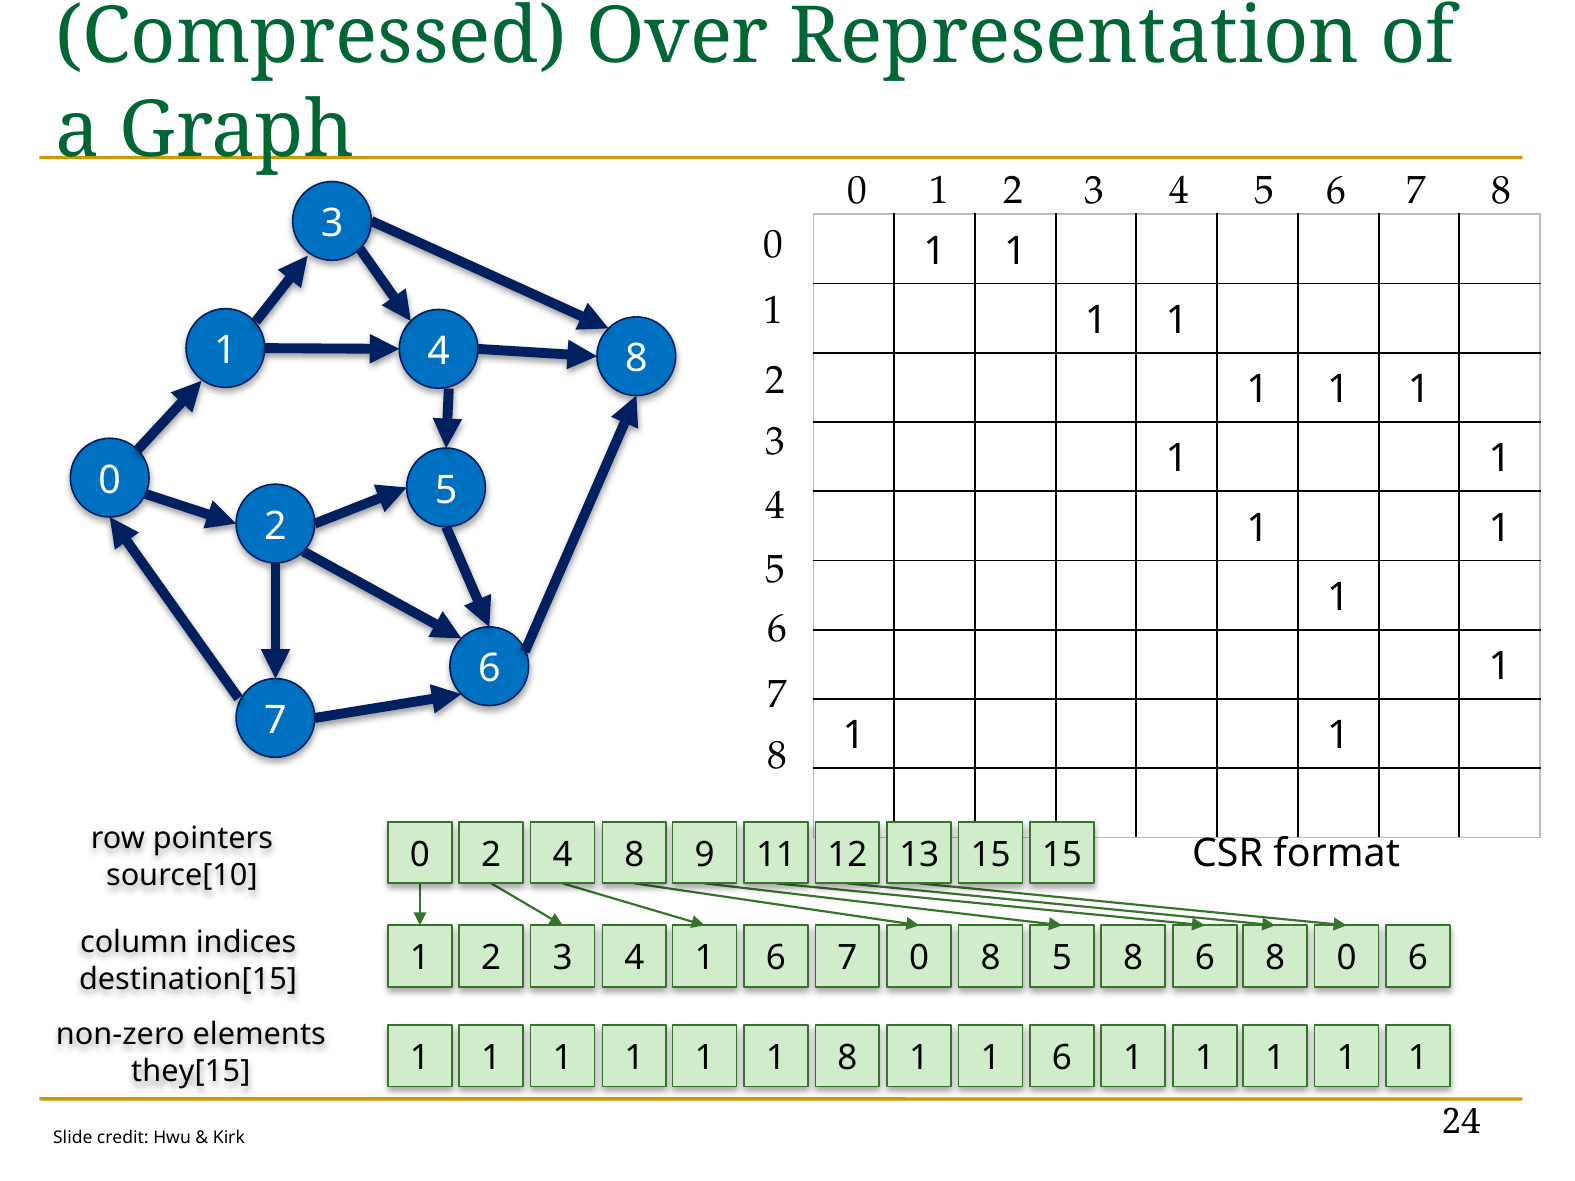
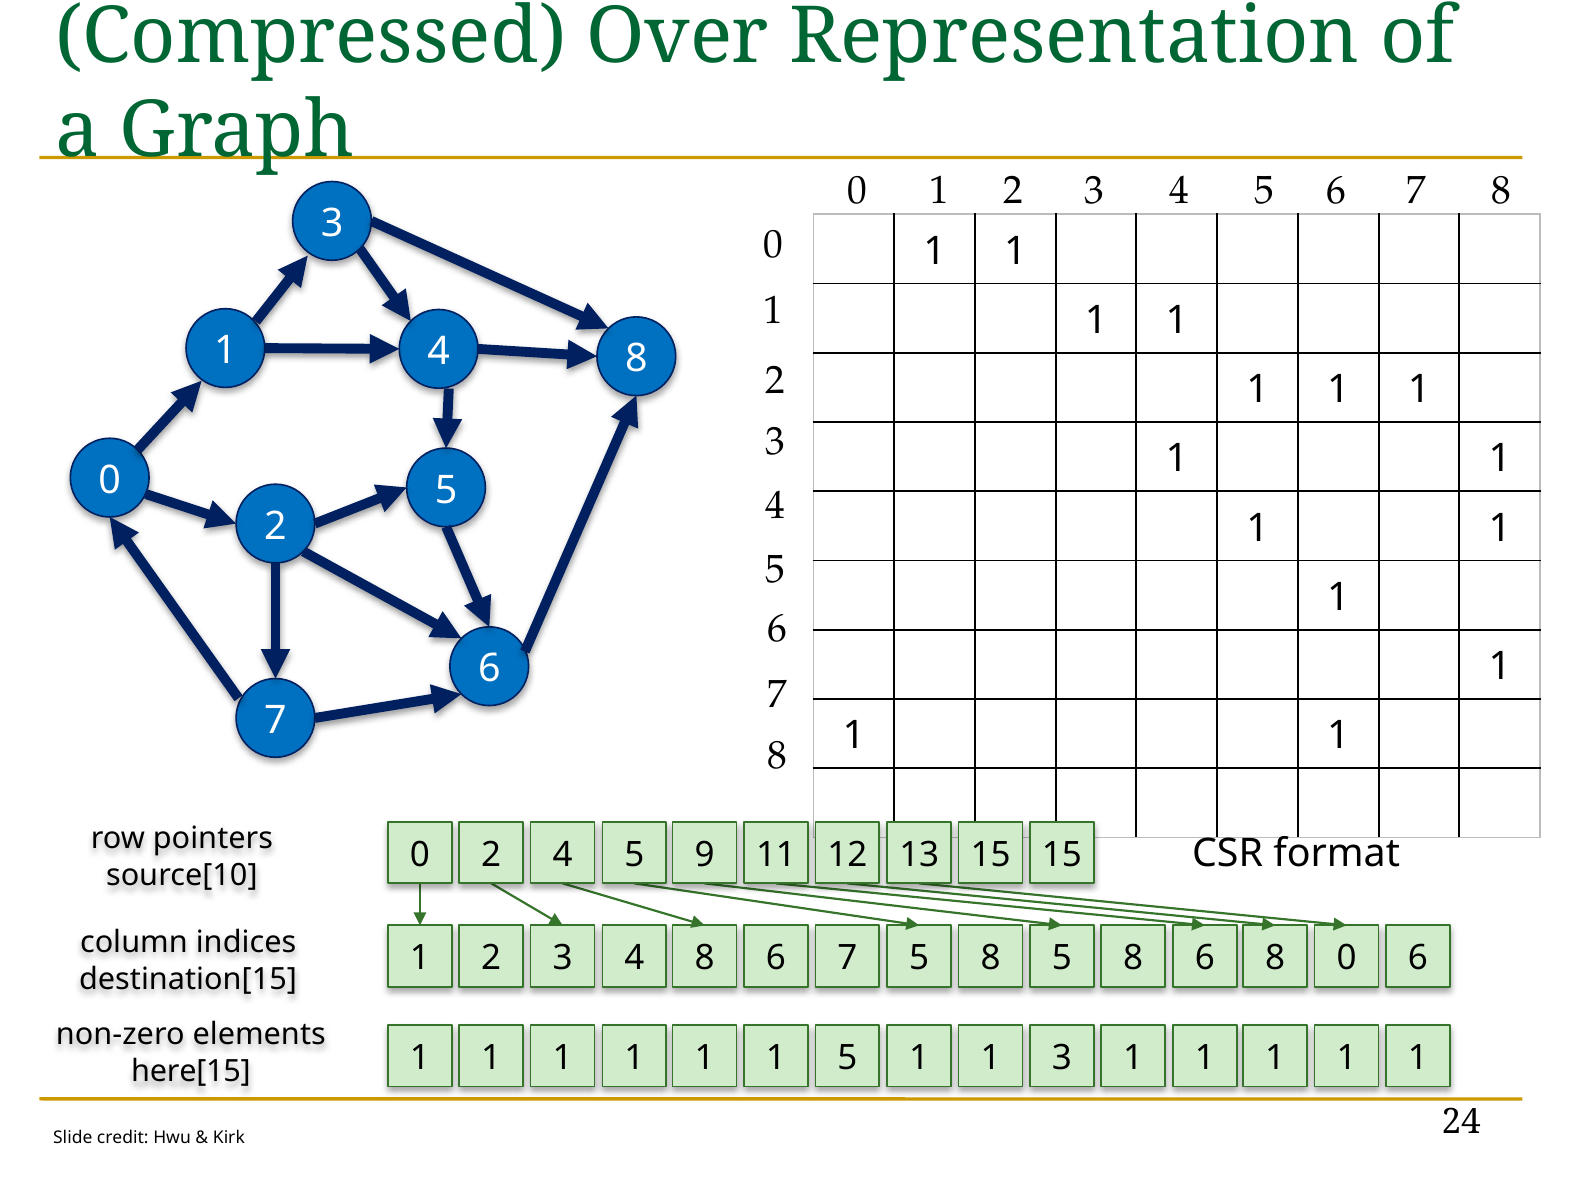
0 2 4 8: 8 -> 5
4 1: 1 -> 8
0 at (919, 959): 0 -> 5
1 8: 8 -> 5
1 1 6: 6 -> 3
they[15: they[15 -> here[15
